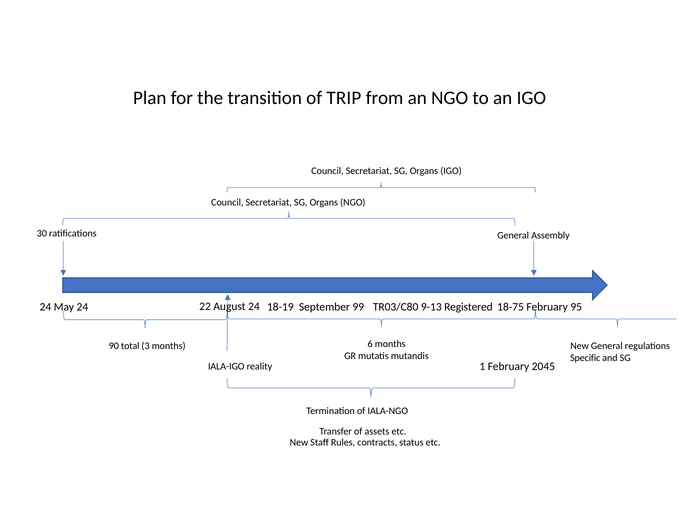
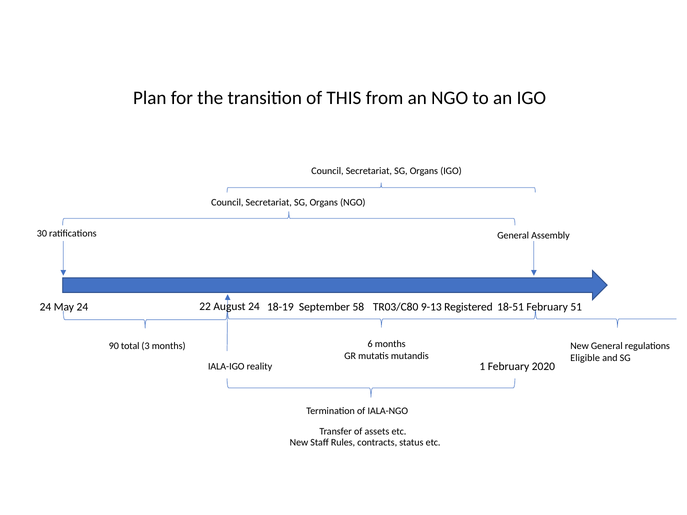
TRIP: TRIP -> THIS
99: 99 -> 58
18-75: 18-75 -> 18-51
95: 95 -> 51
Specific: Specific -> Eligible
2045: 2045 -> 2020
